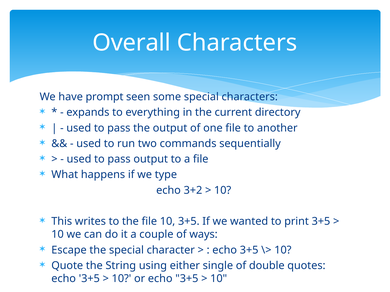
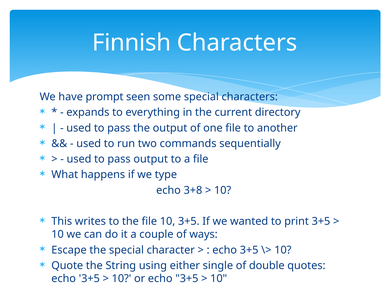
Overall: Overall -> Finnish
3+2: 3+2 -> 3+8
